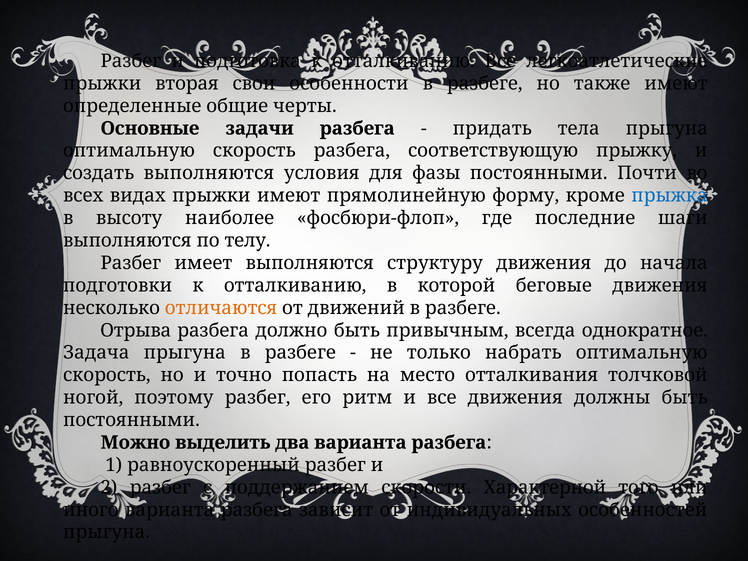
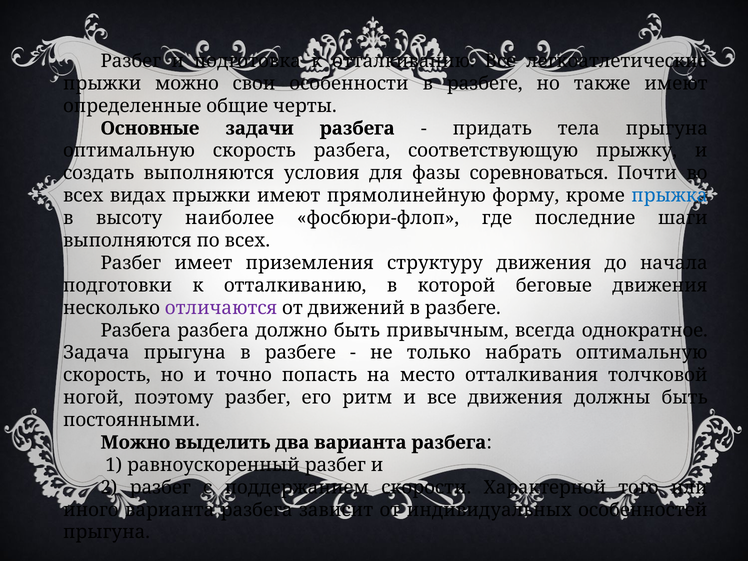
прыжки вторая: вторая -> можно
фазы постоянными: постоянными -> соревноваться
по телу: телу -> всех
имеет выполняются: выполняются -> приземления
отличаются colour: orange -> purple
Отрыва at (136, 330): Отрыва -> Разбега
